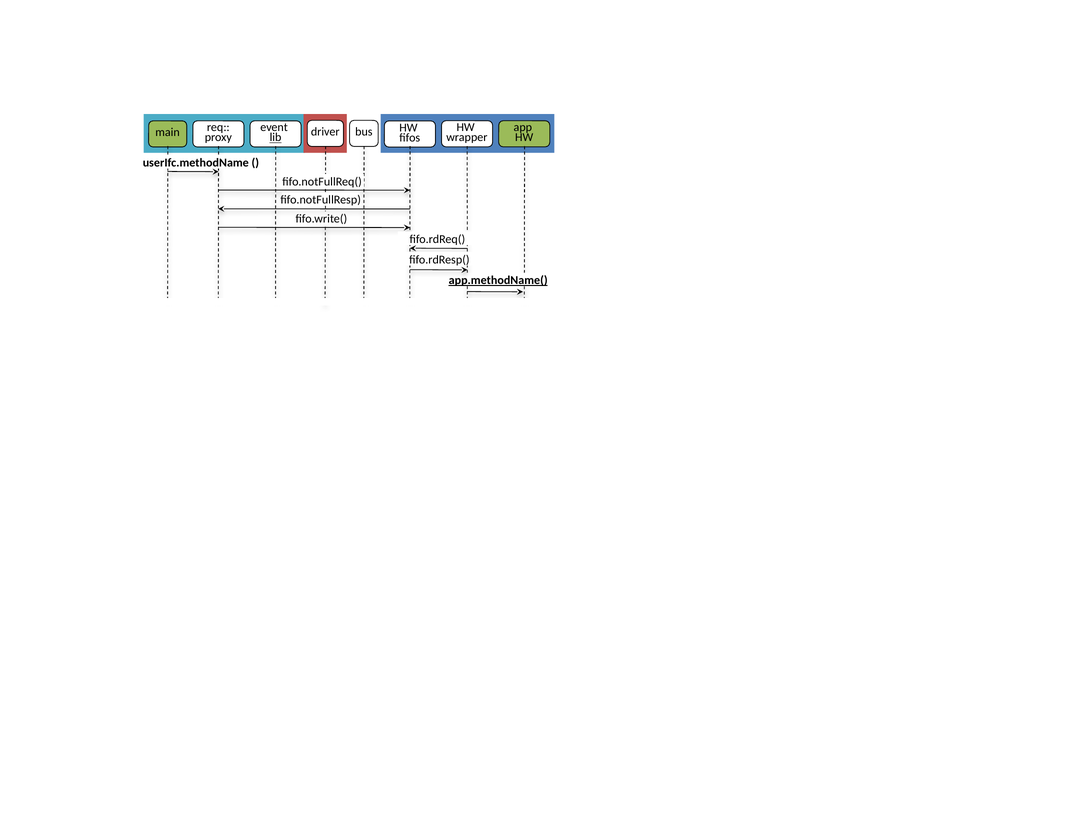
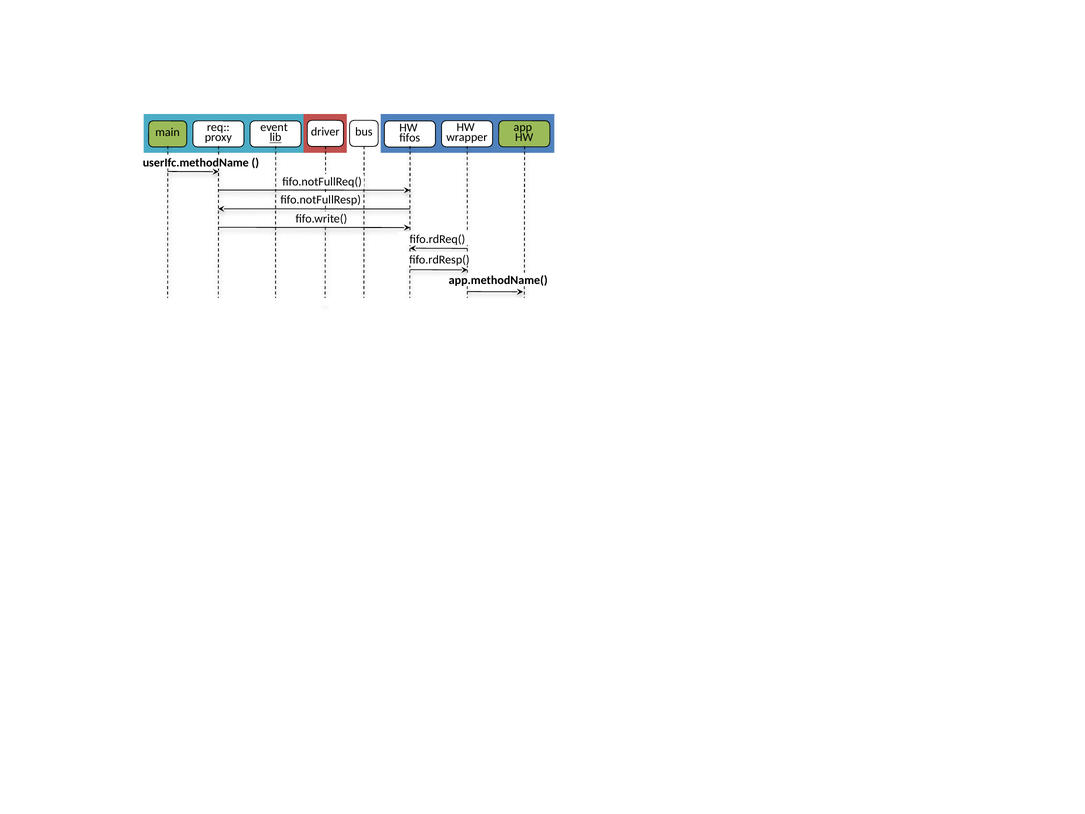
app.methodName( underline: present -> none
